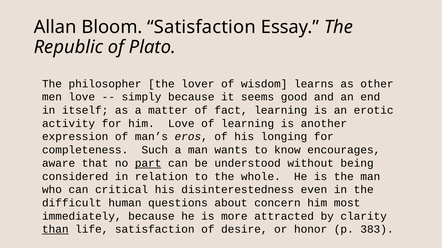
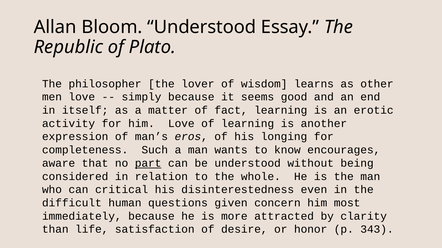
Bloom Satisfaction: Satisfaction -> Understood
about: about -> given
than underline: present -> none
383: 383 -> 343
